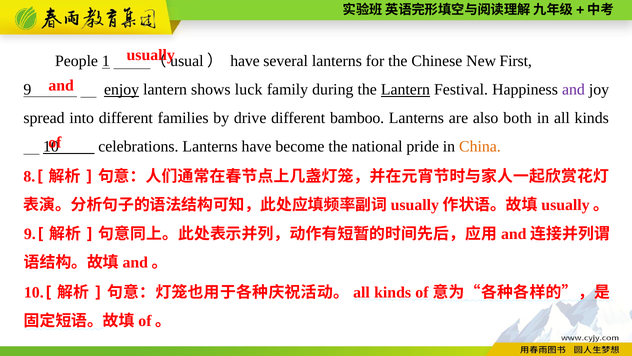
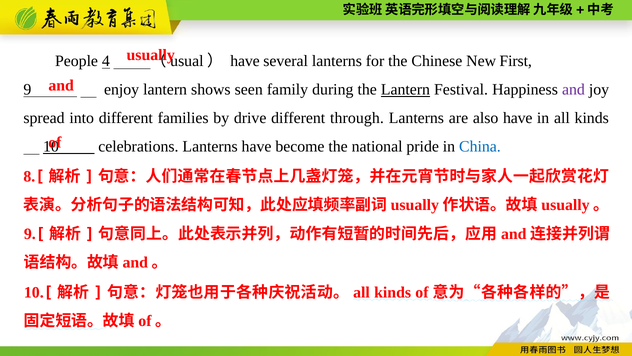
1: 1 -> 4
enjoy underline: present -> none
luck: luck -> seen
bamboo: bamboo -> through
also both: both -> have
China colour: orange -> blue
